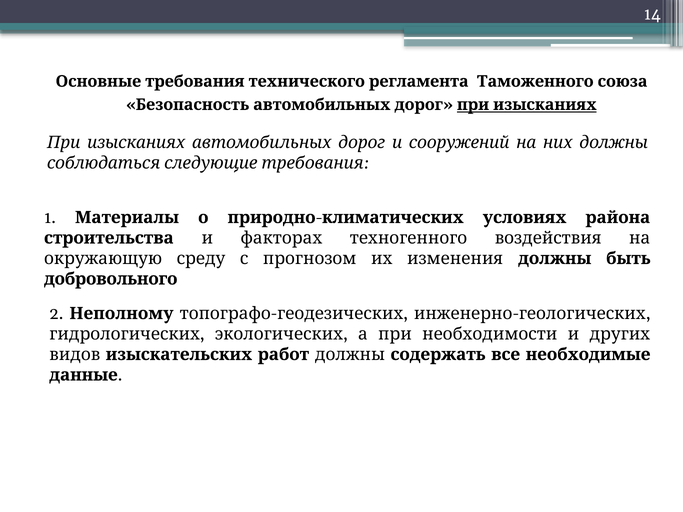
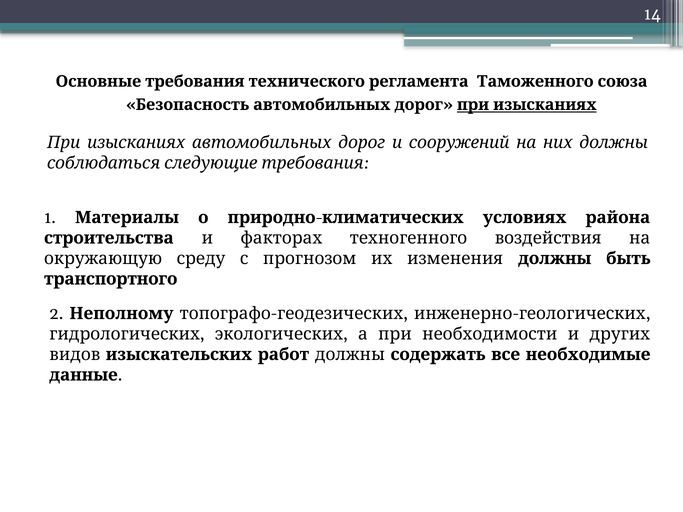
добровольного: добровольного -> транспортного
